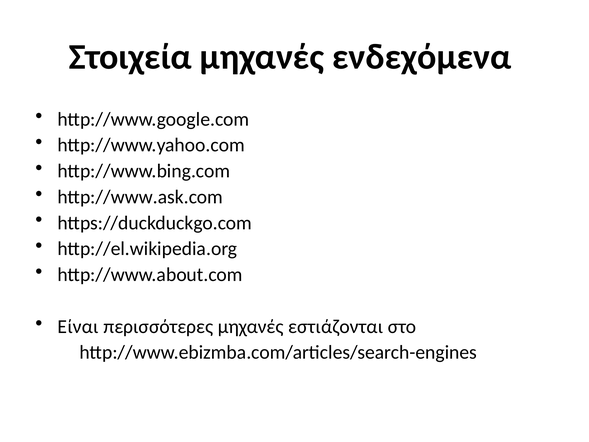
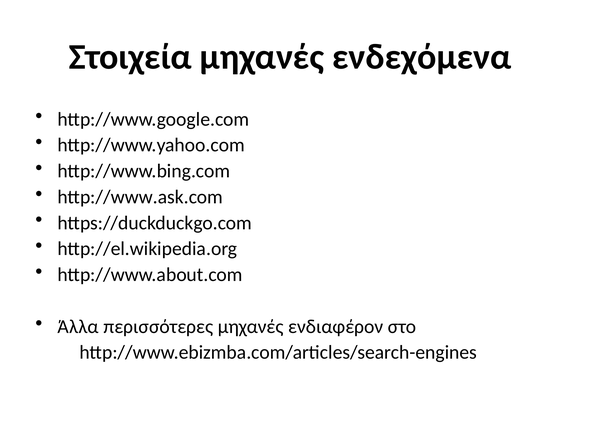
Είναι: Είναι -> Άλλα
εστιάζονται: εστιάζονται -> ενδιαφέρον
